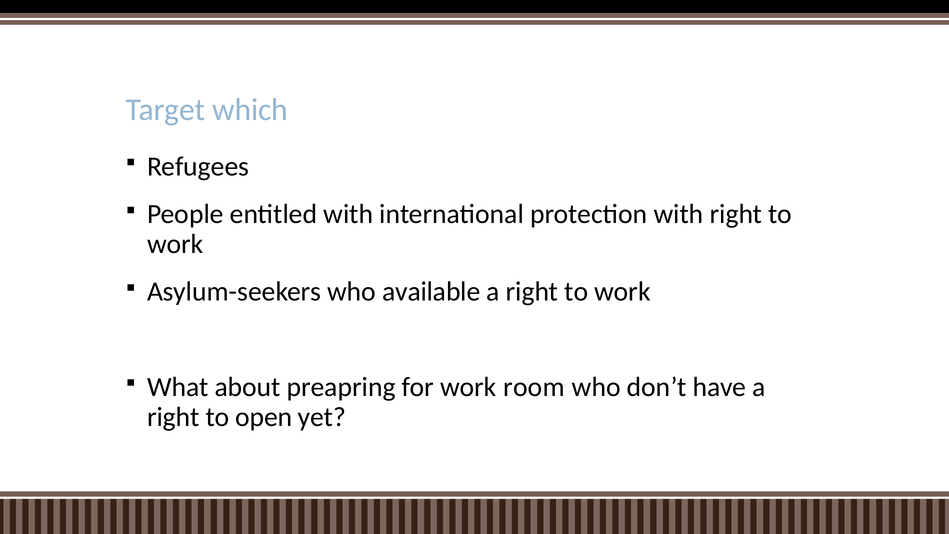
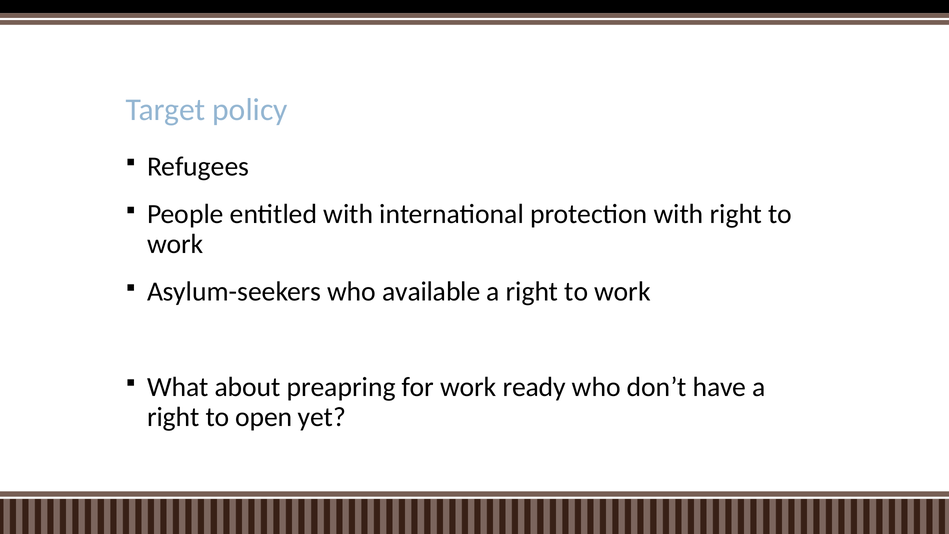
which: which -> policy
room: room -> ready
